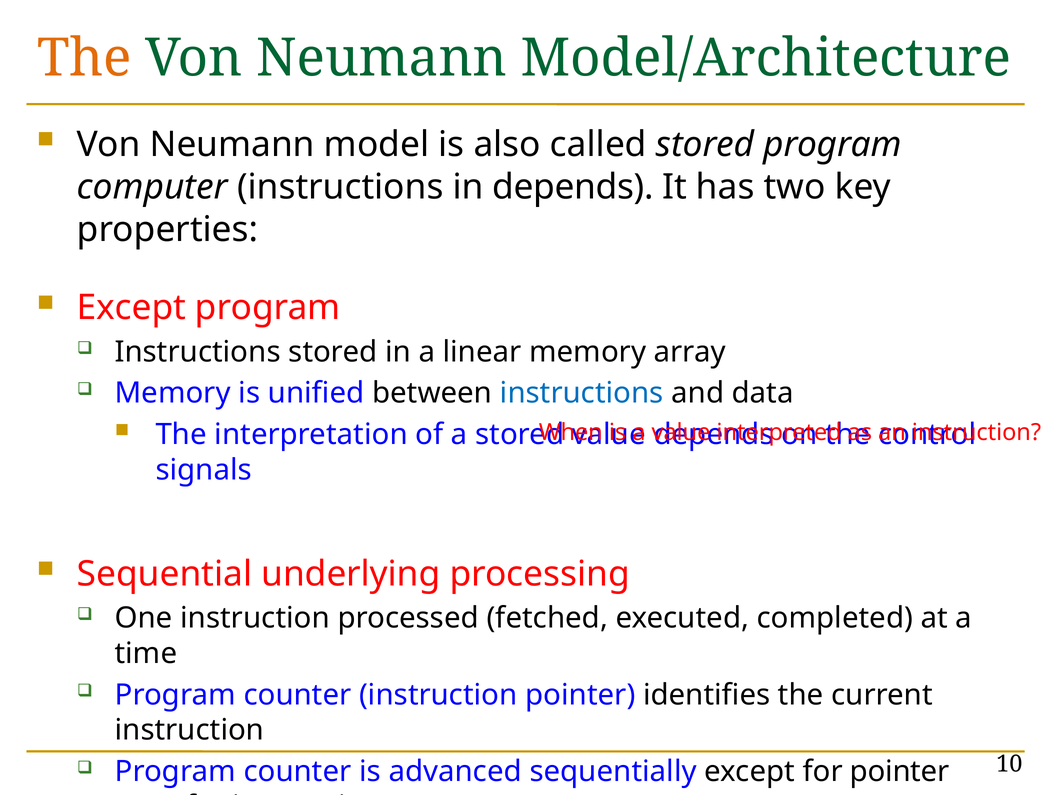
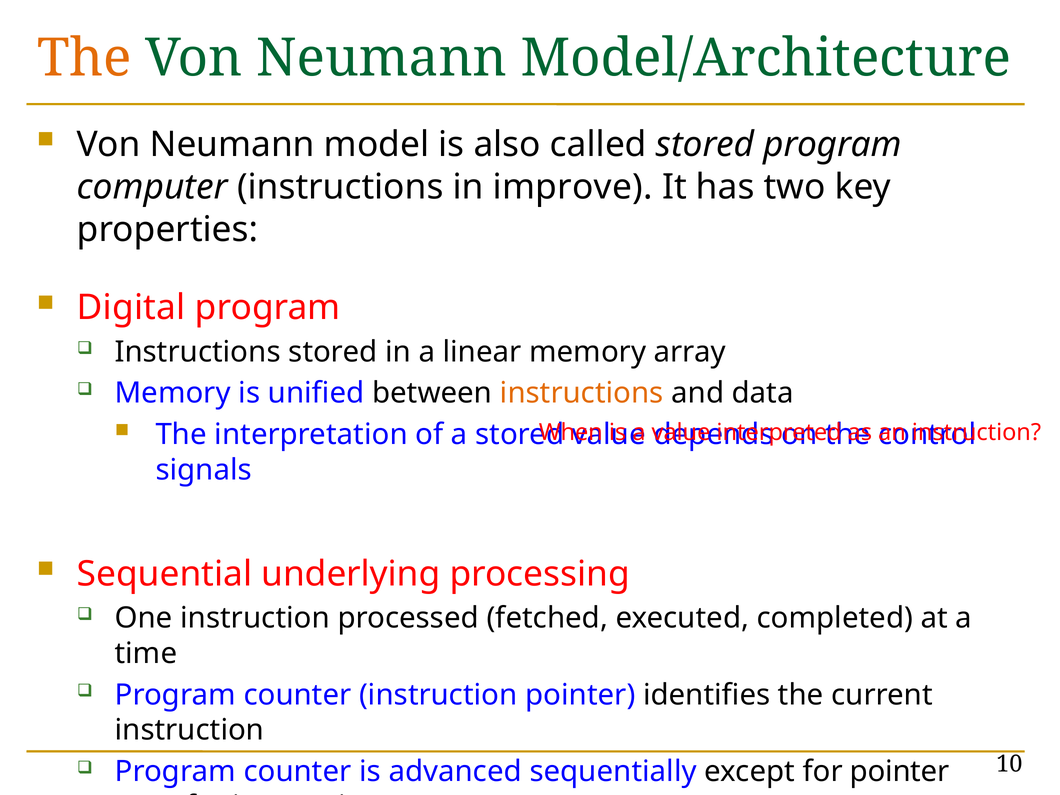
in depends: depends -> improve
Except at (131, 308): Except -> Digital
instructions at (582, 393) colour: blue -> orange
